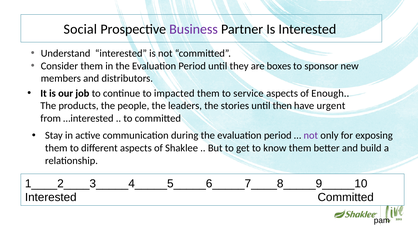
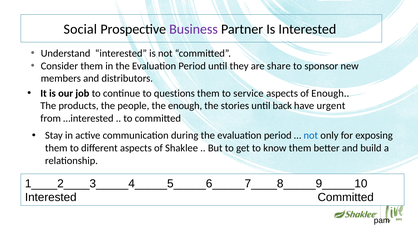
boxes: boxes -> share
impacted: impacted -> questions
the leaders: leaders -> enough
then: then -> back
not at (311, 136) colour: purple -> blue
